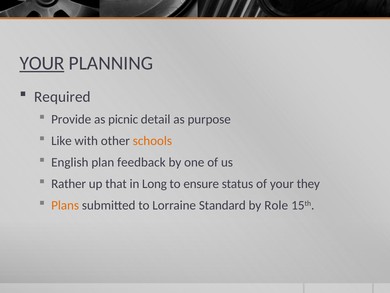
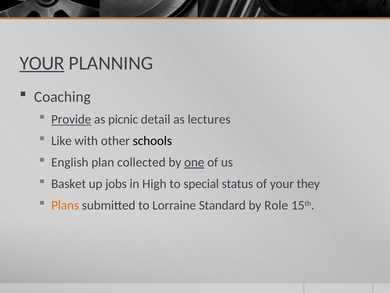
Required: Required -> Coaching
Provide underline: none -> present
purpose: purpose -> lectures
schools colour: orange -> black
feedback: feedback -> collected
one underline: none -> present
Rather: Rather -> Basket
that: that -> jobs
Long: Long -> High
ensure: ensure -> special
